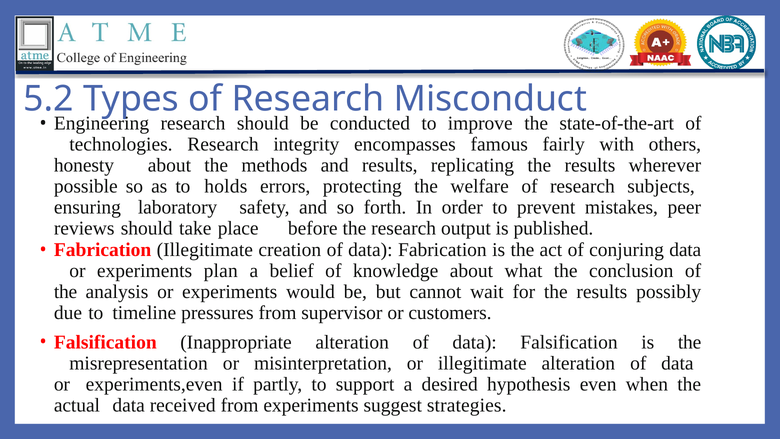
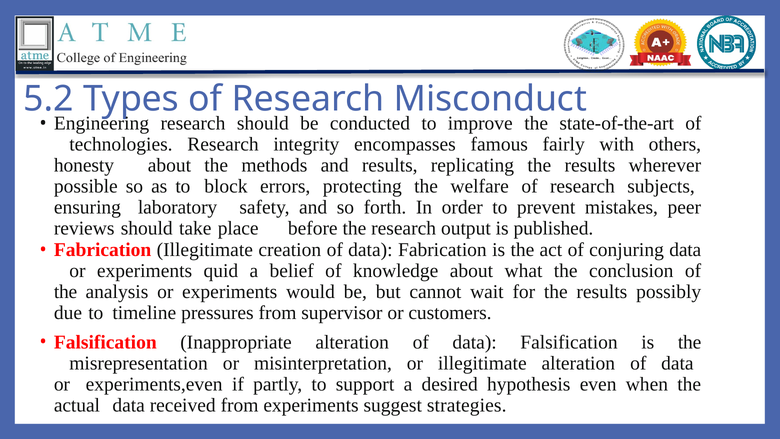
holds: holds -> block
plan: plan -> quid
